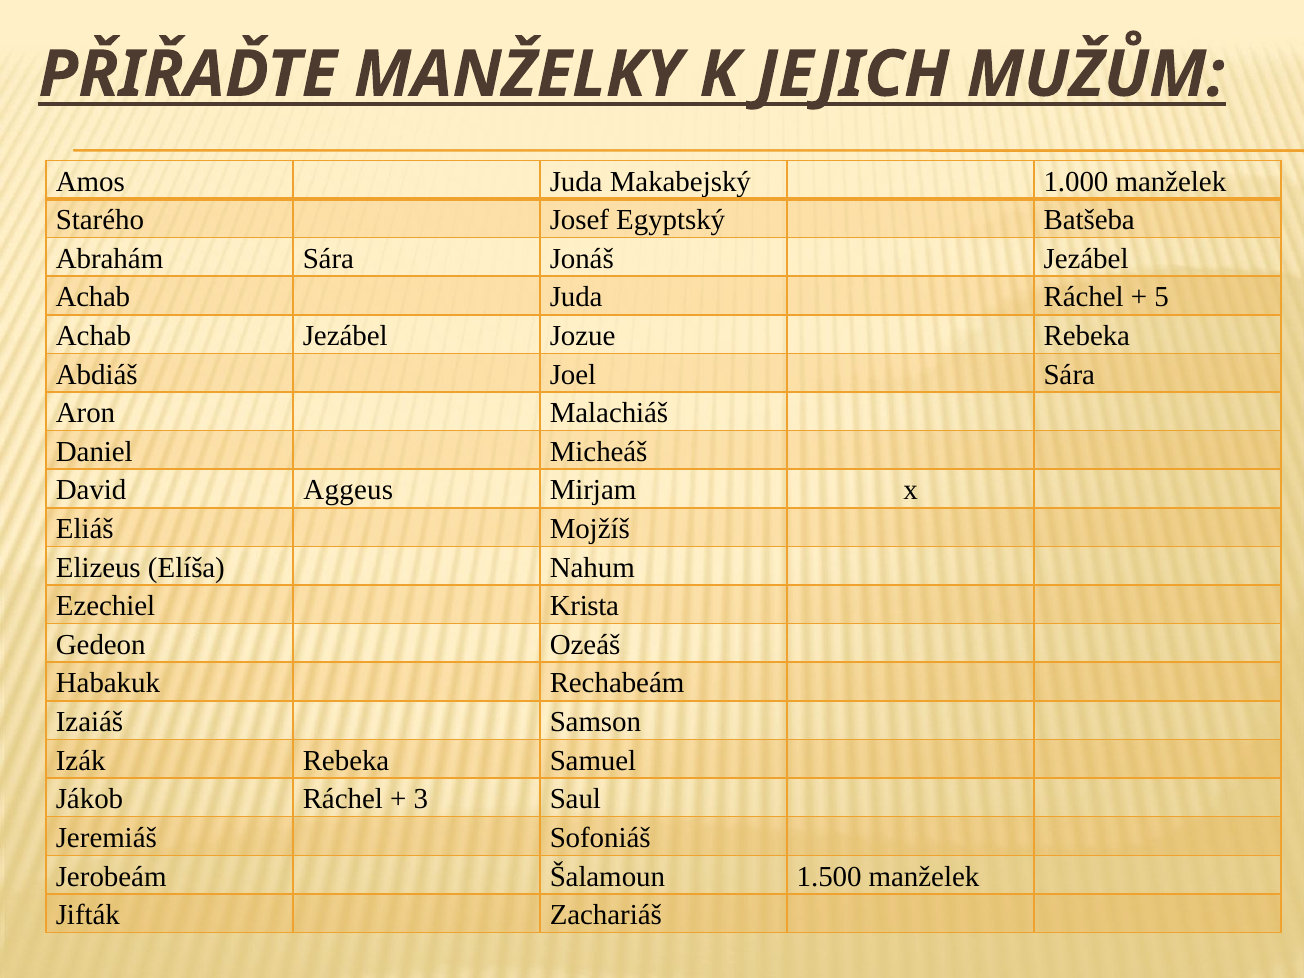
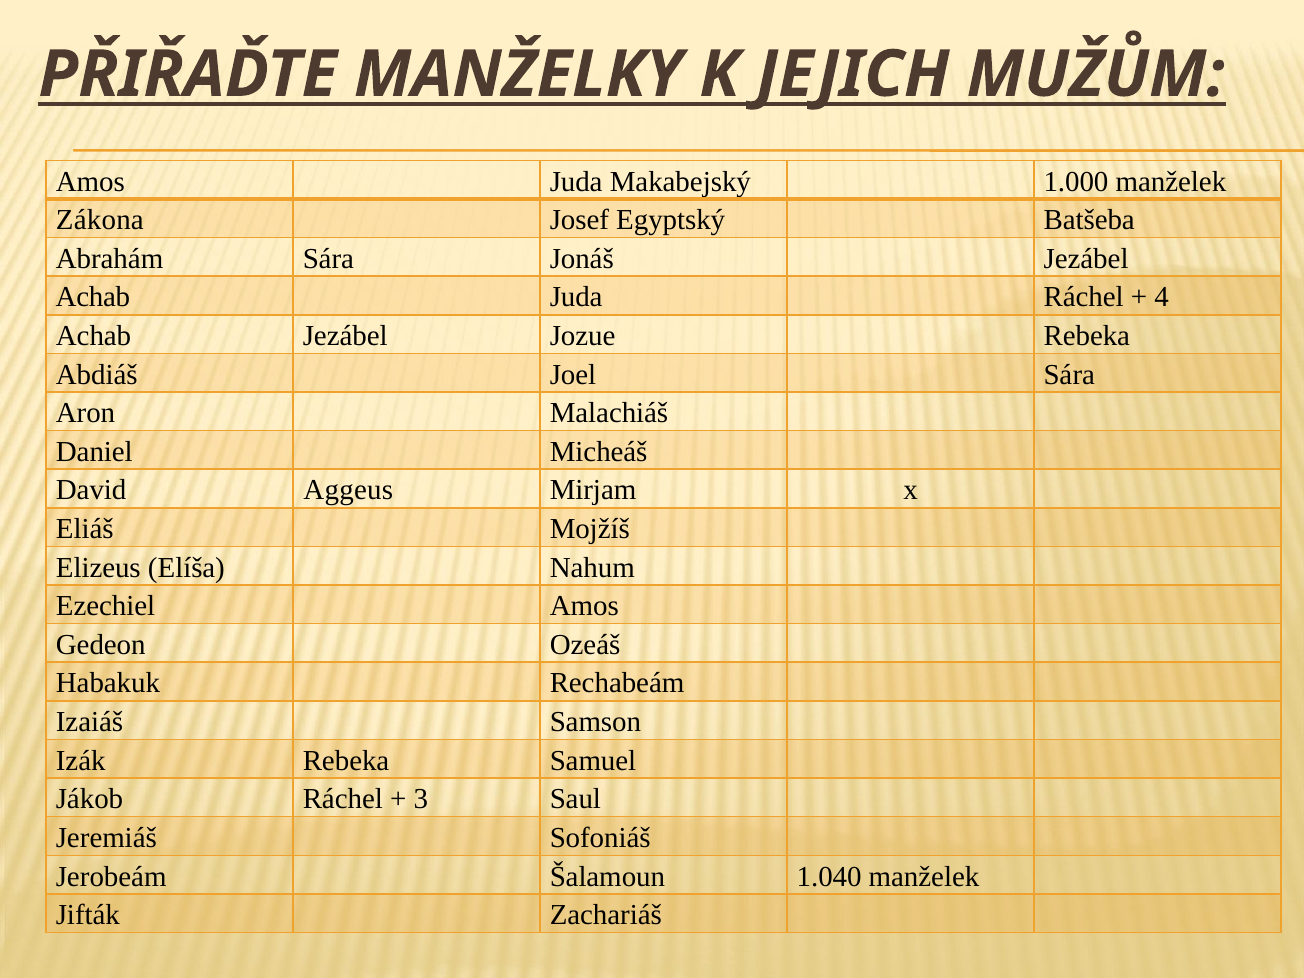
Starého: Starého -> Zákona
5: 5 -> 4
Ezechiel Krista: Krista -> Amos
1.500: 1.500 -> 1.040
